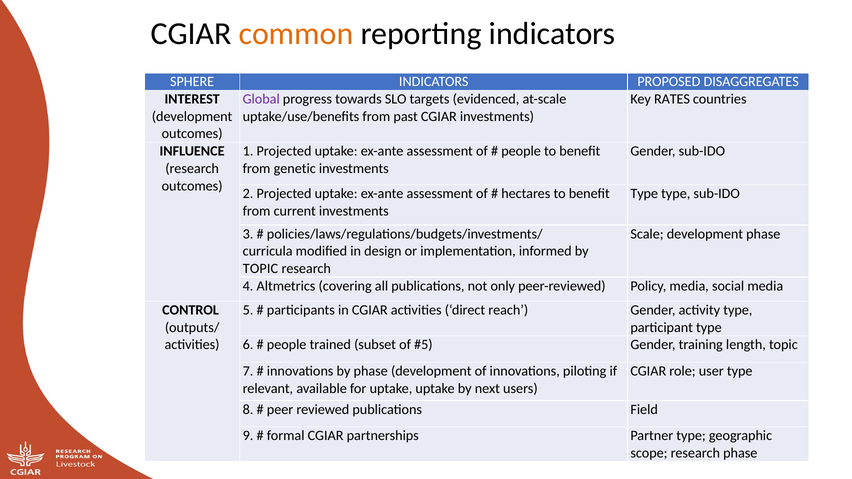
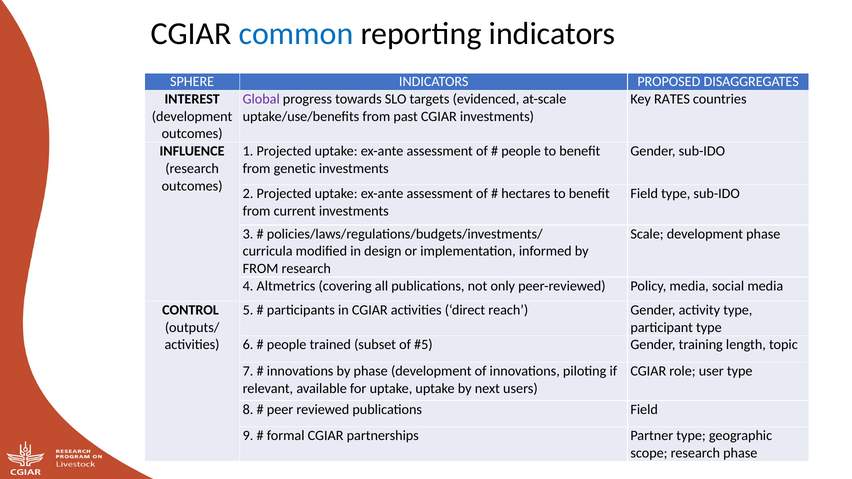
common colour: orange -> blue
Type at (644, 194): Type -> Field
TOPIC at (261, 269): TOPIC -> FROM
